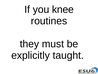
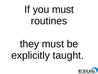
you knee: knee -> must
